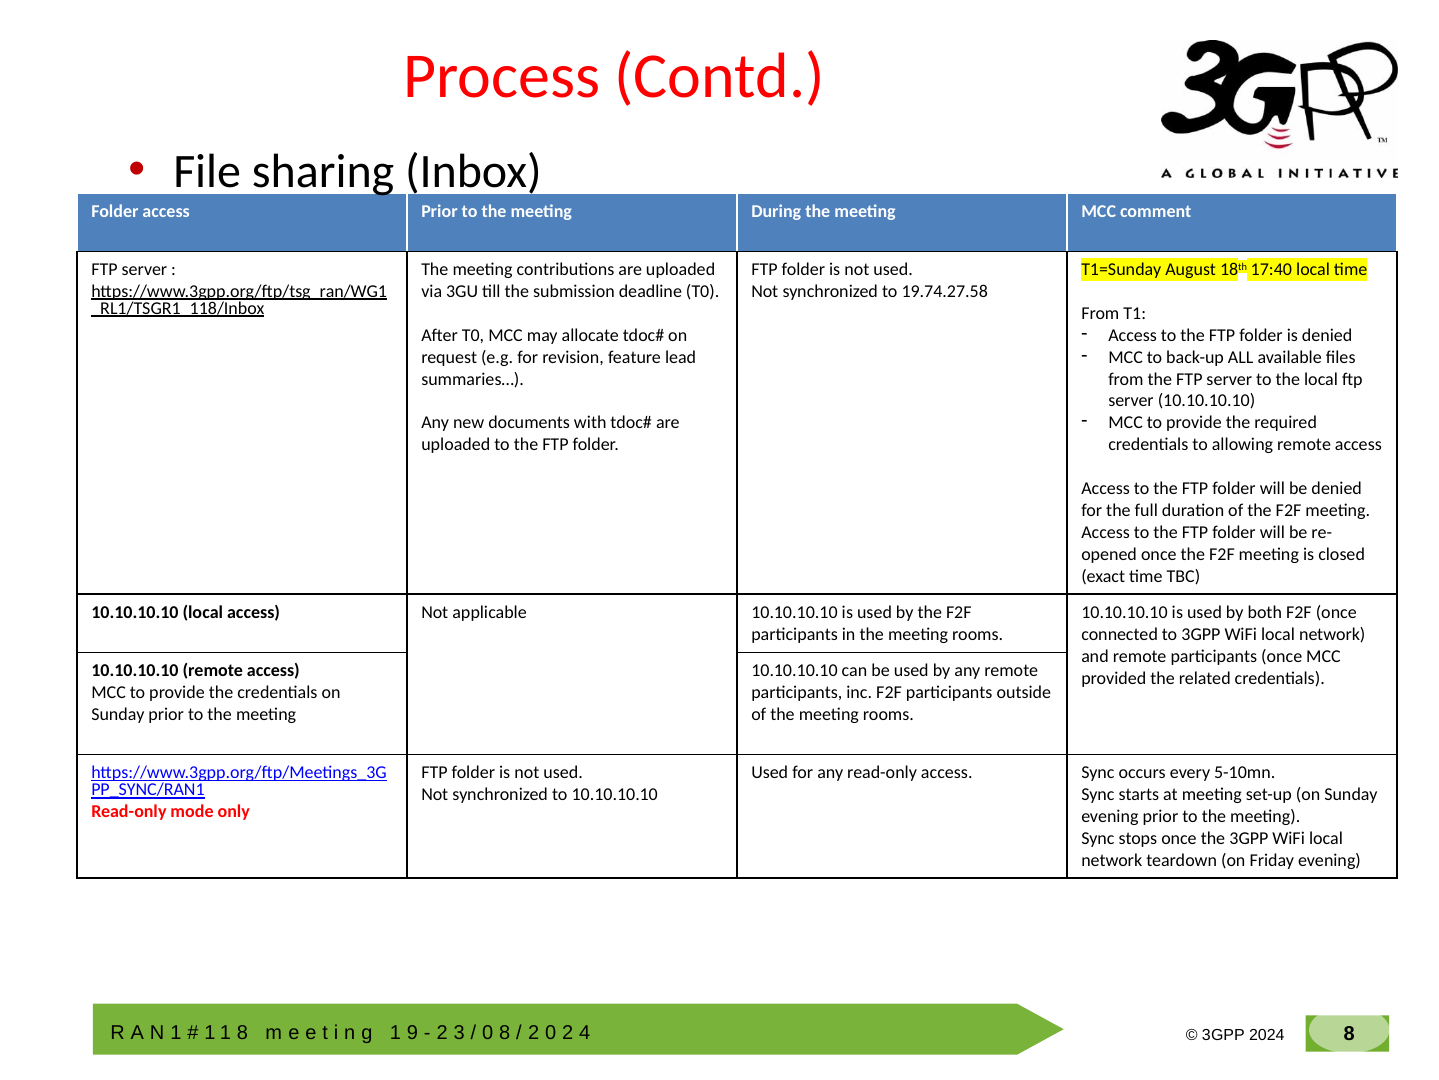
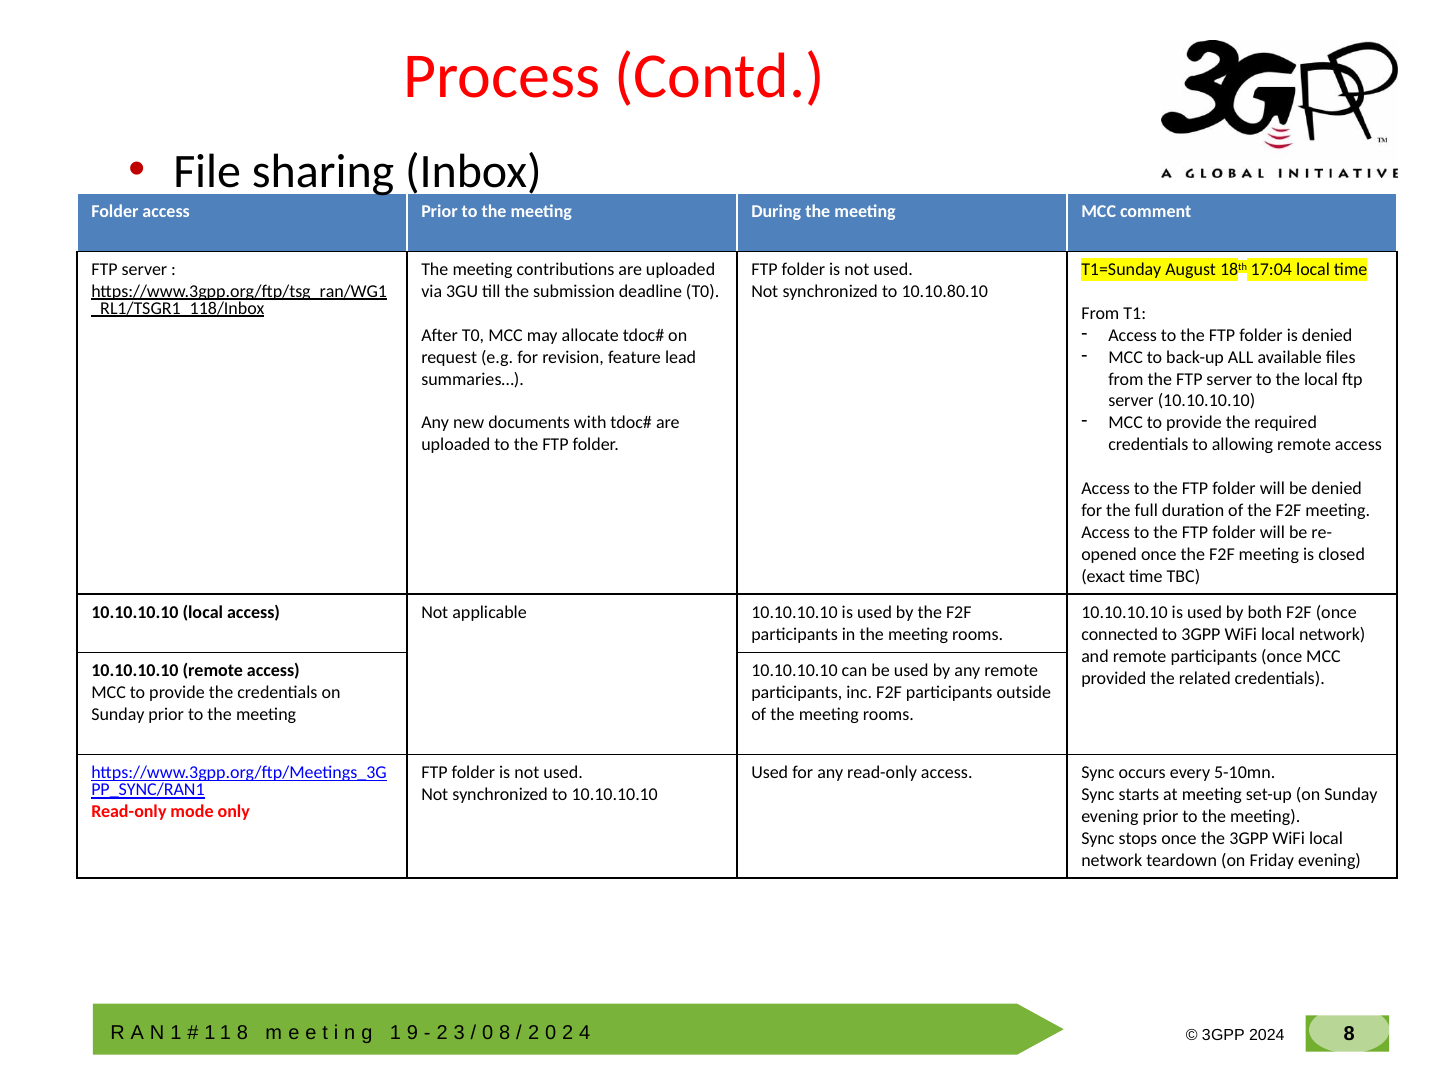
17:40: 17:40 -> 17:04
19.74.27.58: 19.74.27.58 -> 10.10.80.10
